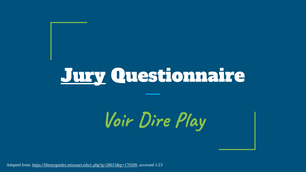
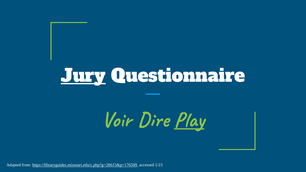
Play underline: none -> present
